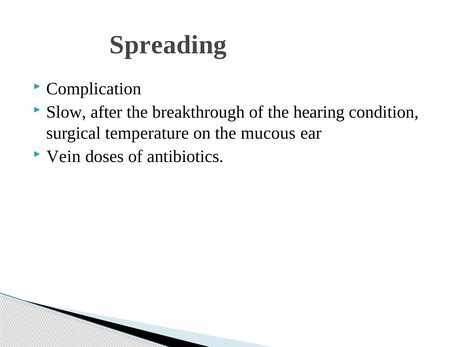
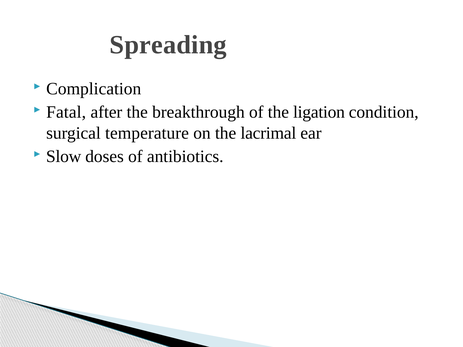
Slow: Slow -> Fatal
hearing: hearing -> ligation
mucous: mucous -> lacrimal
Vein: Vein -> Slow
